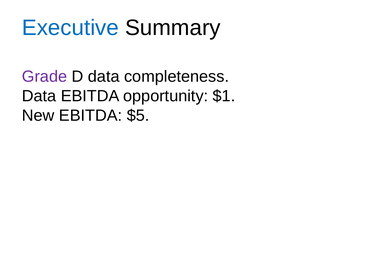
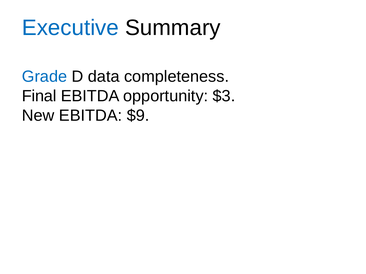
Grade colour: purple -> blue
Data at (39, 96): Data -> Final
$1: $1 -> $3
$5: $5 -> $9
